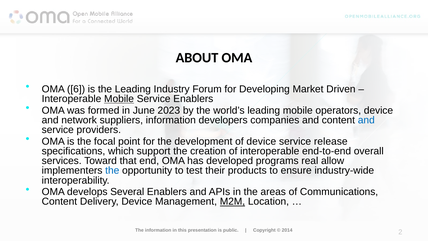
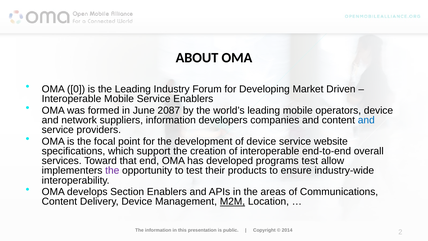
6: 6 -> 0
Mobile at (119, 99) underline: present -> none
2023: 2023 -> 2087
release: release -> website
programs real: real -> test
the at (112, 170) colour: blue -> purple
Several: Several -> Section
